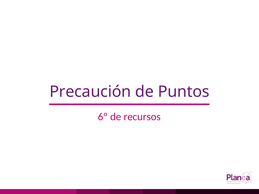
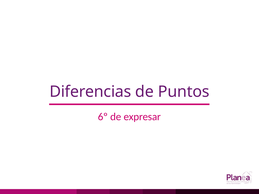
Precaución: Precaución -> Diferencias
recursos: recursos -> expresar
